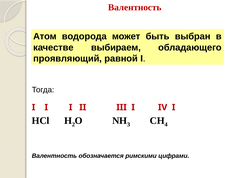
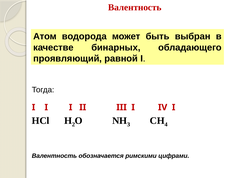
выбираем: выбираем -> бинарных
